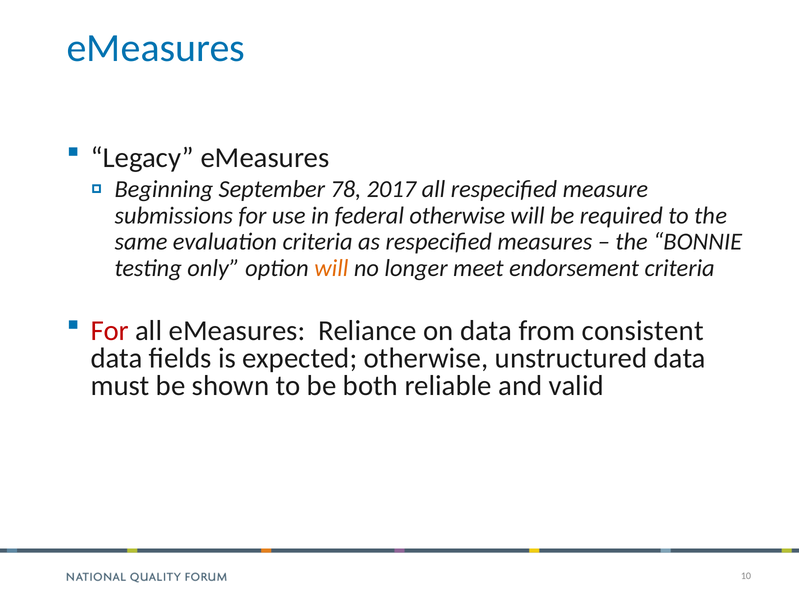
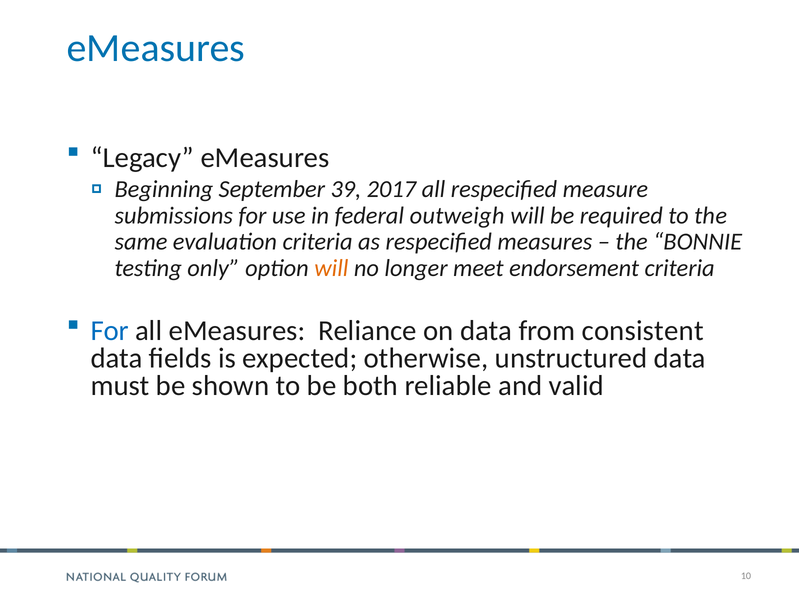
78: 78 -> 39
federal otherwise: otherwise -> outweigh
For at (110, 331) colour: red -> blue
